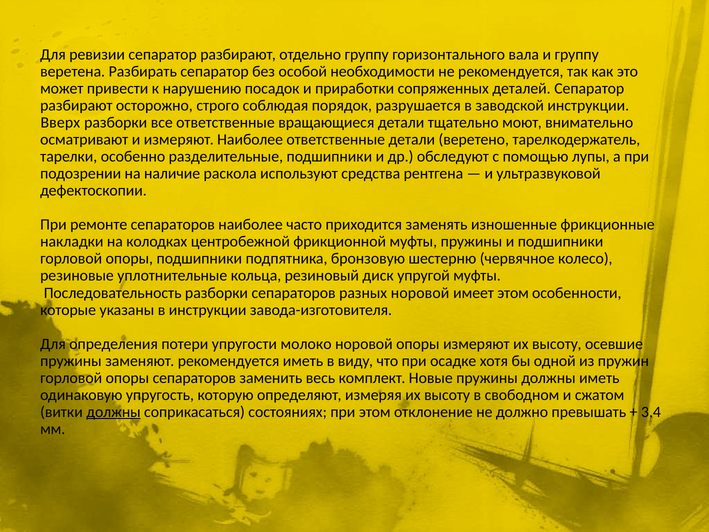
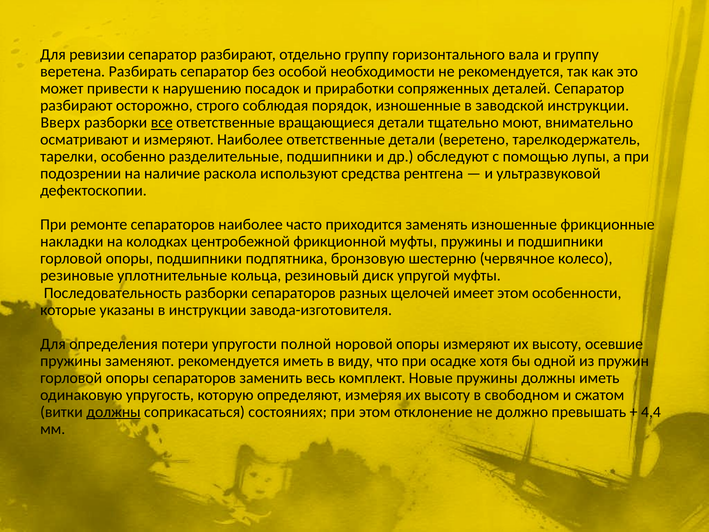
порядок разрушается: разрушается -> изношенные
все underline: none -> present
разных норовой: норовой -> щелочей
молоко: молоко -> полной
3,4: 3,4 -> 4,4
